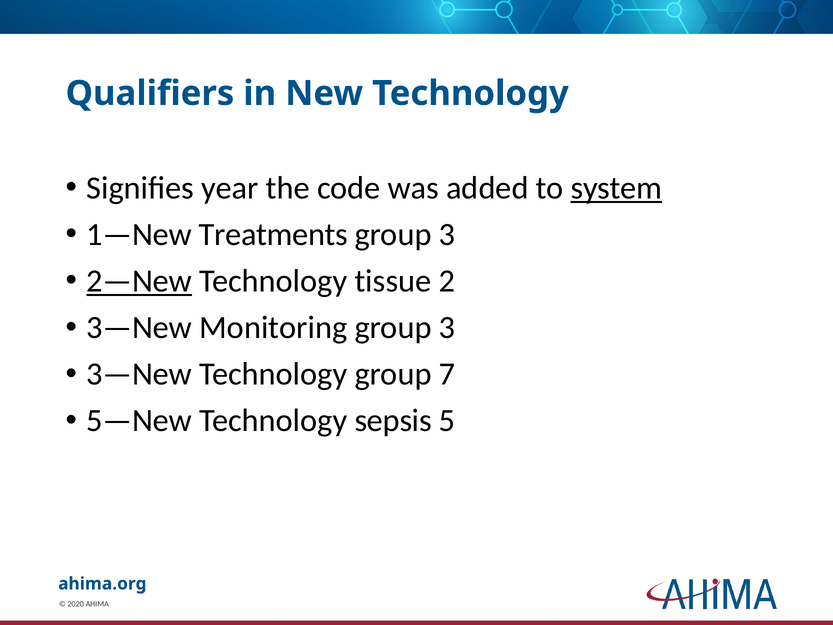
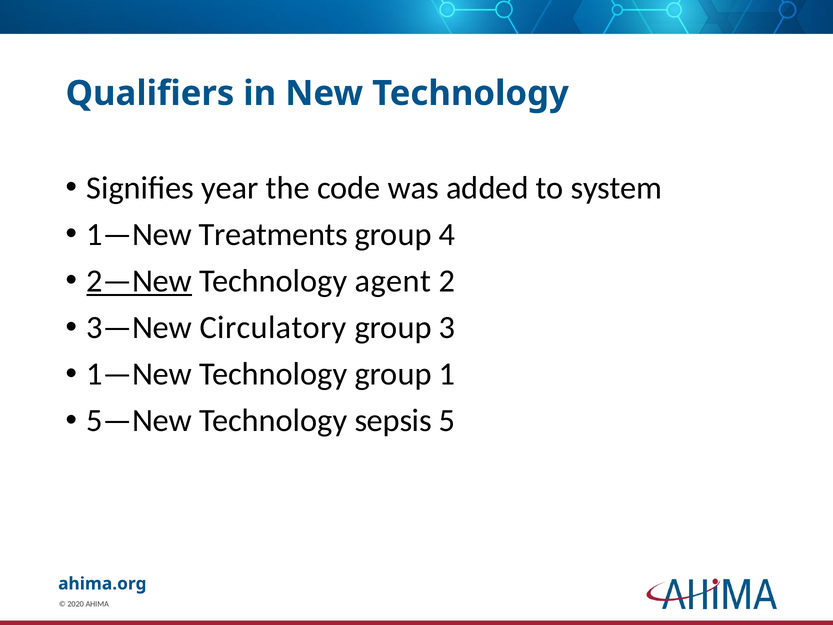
system underline: present -> none
3 at (447, 234): 3 -> 4
tissue: tissue -> agent
Monitoring: Monitoring -> Circulatory
3—New at (139, 374): 3—New -> 1—New
7: 7 -> 1
